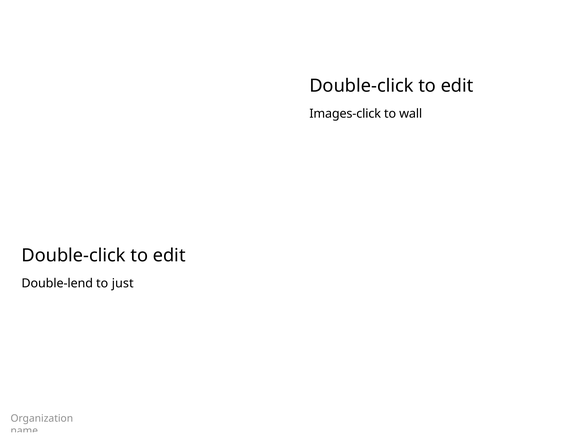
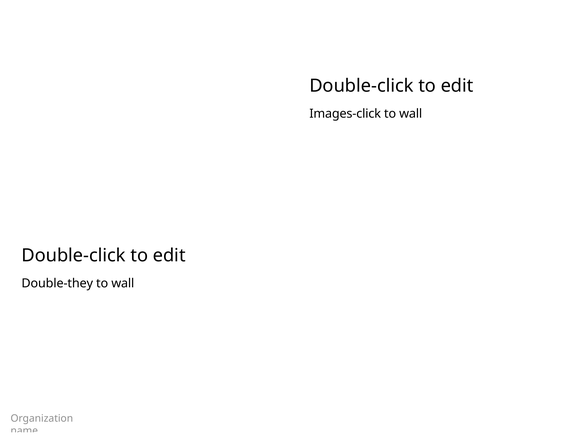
Double-lend: Double-lend -> Double-they
just at (123, 284): just -> wall
